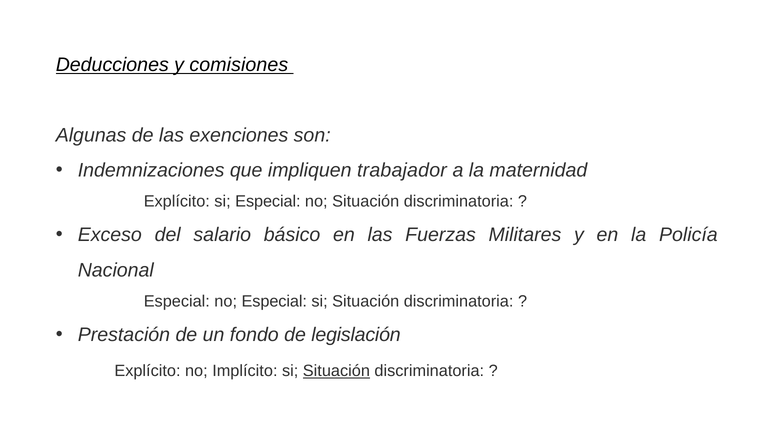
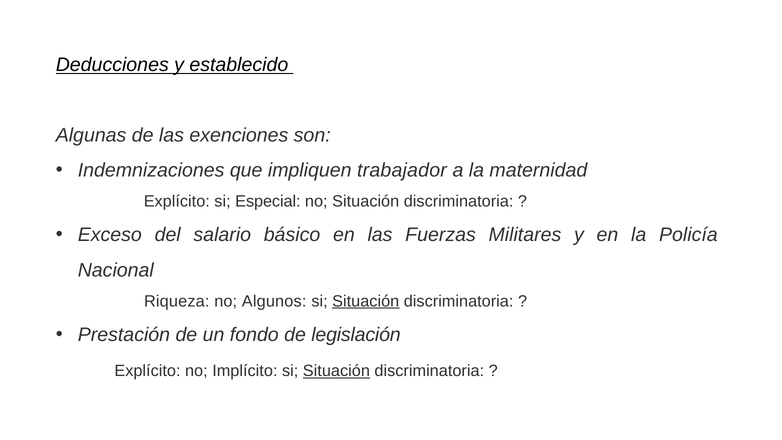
comisiones: comisiones -> establecido
Especial at (177, 301): Especial -> Riqueza
no Especial: Especial -> Algunos
Situación at (366, 301) underline: none -> present
